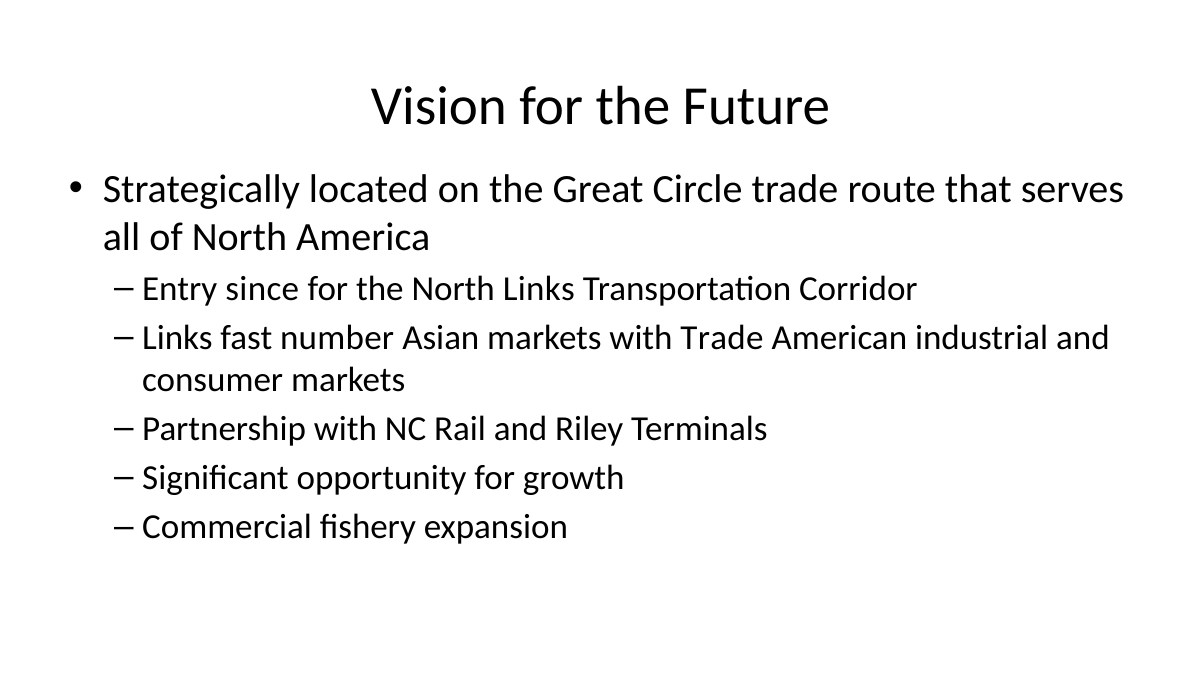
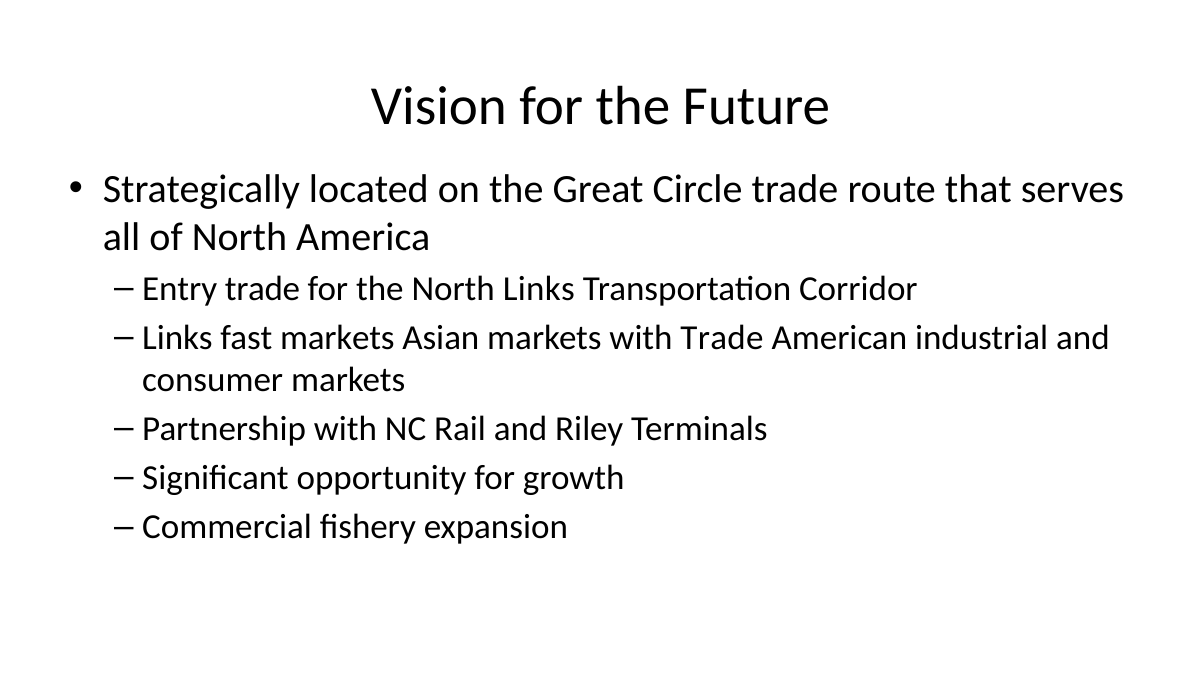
Entry since: since -> trade
fast number: number -> markets
